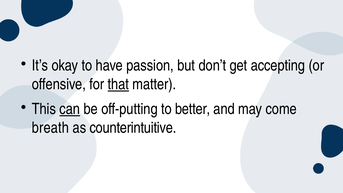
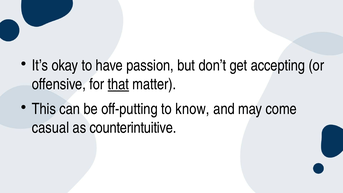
can underline: present -> none
better: better -> know
breath: breath -> casual
